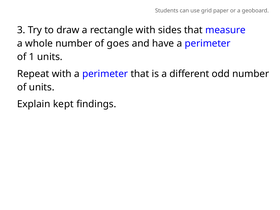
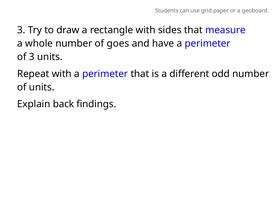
of 1: 1 -> 3
kept: kept -> back
